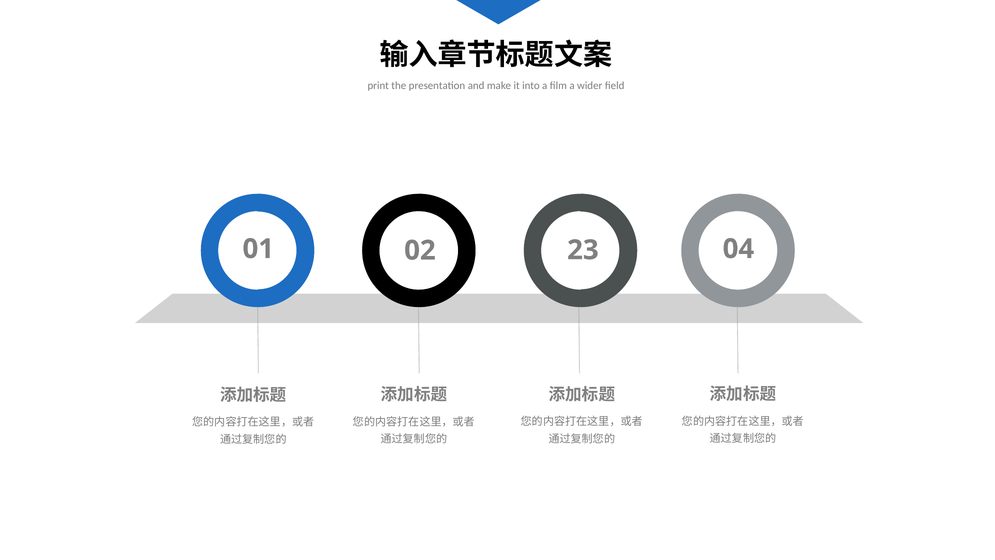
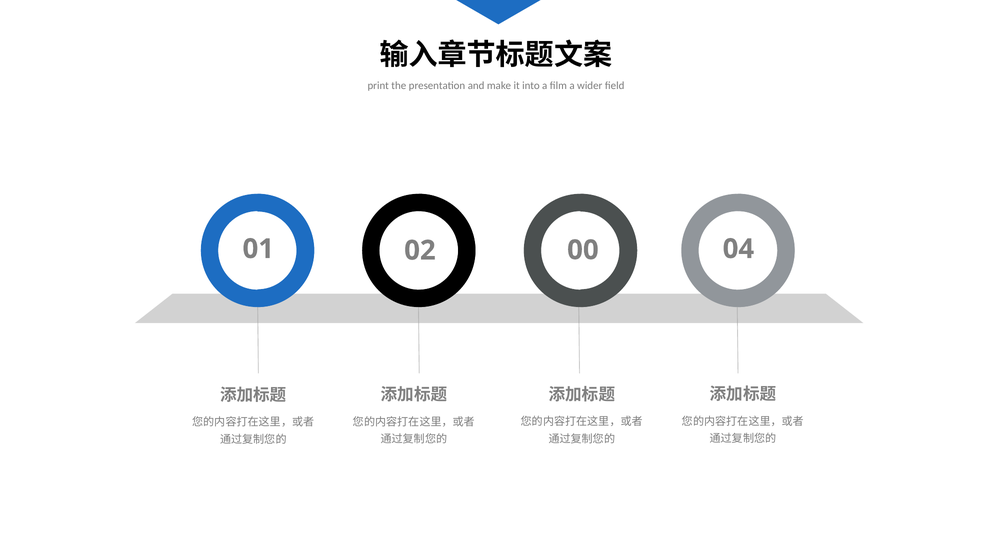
23: 23 -> 00
